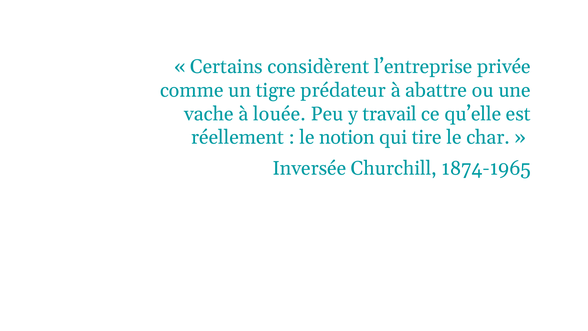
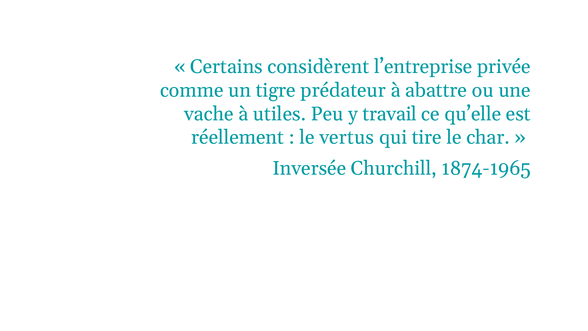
louée: louée -> utiles
notion: notion -> vertus
